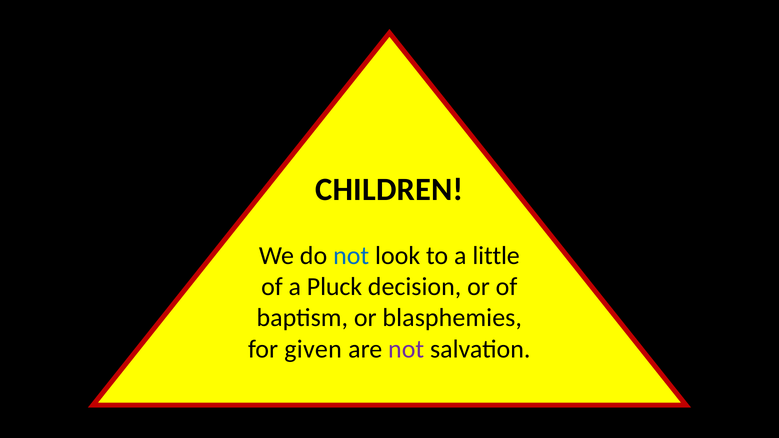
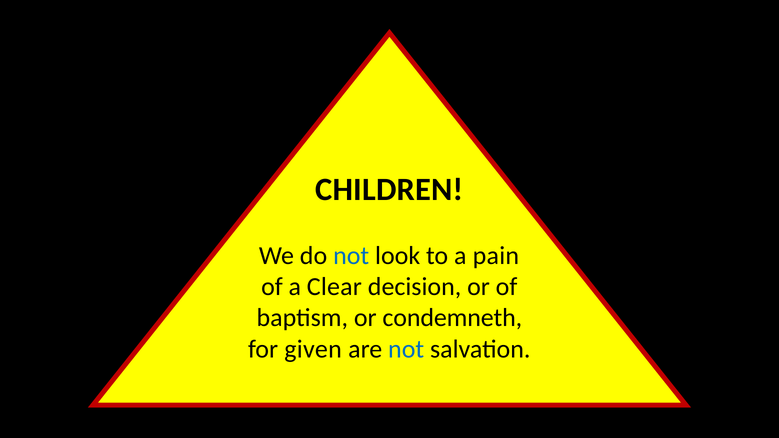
little: little -> pain
Pluck: Pluck -> Clear
blasphemies: blasphemies -> condemneth
not at (406, 349) colour: purple -> blue
